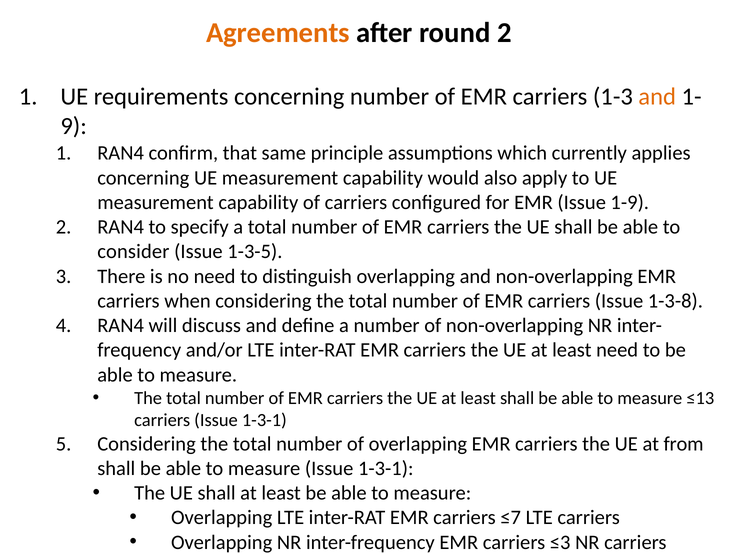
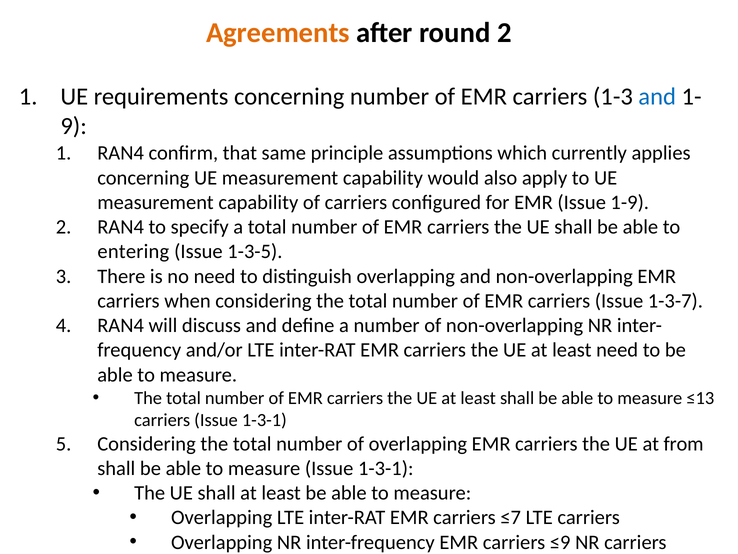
and at (657, 97) colour: orange -> blue
consider: consider -> entering
1-3-8: 1-3-8 -> 1-3-7
≤3: ≤3 -> ≤9
